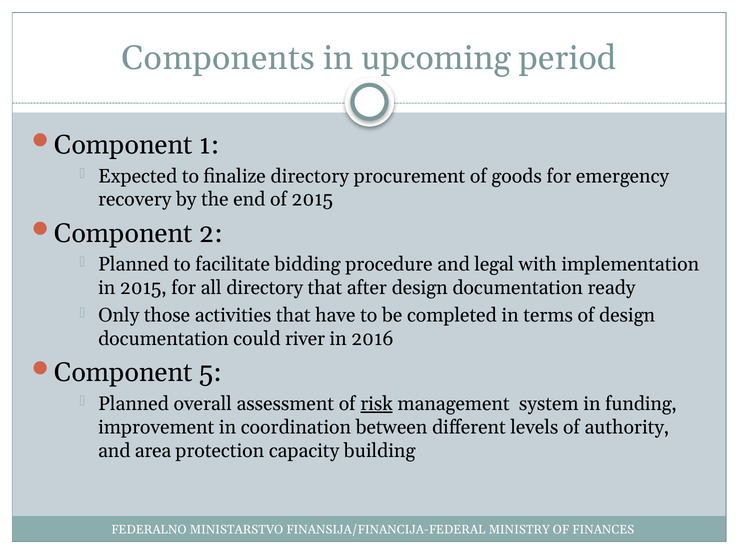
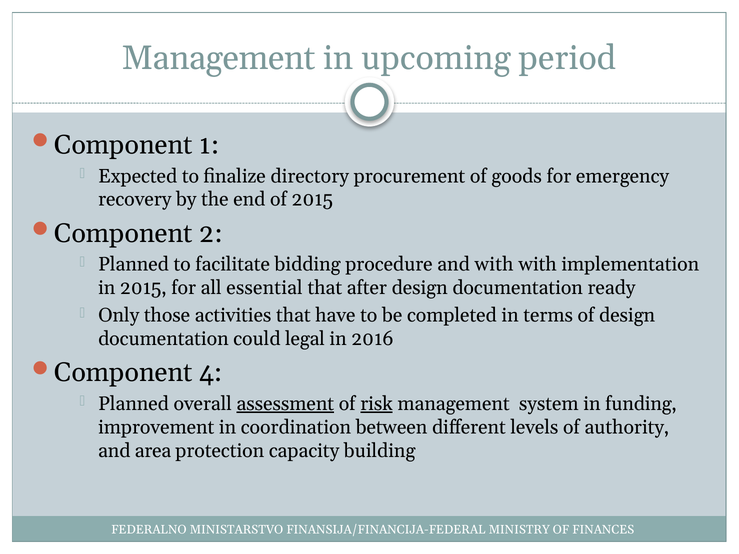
Components at (218, 58): Components -> Management
and legal: legal -> with
all directory: directory -> essential
river: river -> legal
5: 5 -> 4
assessment underline: none -> present
